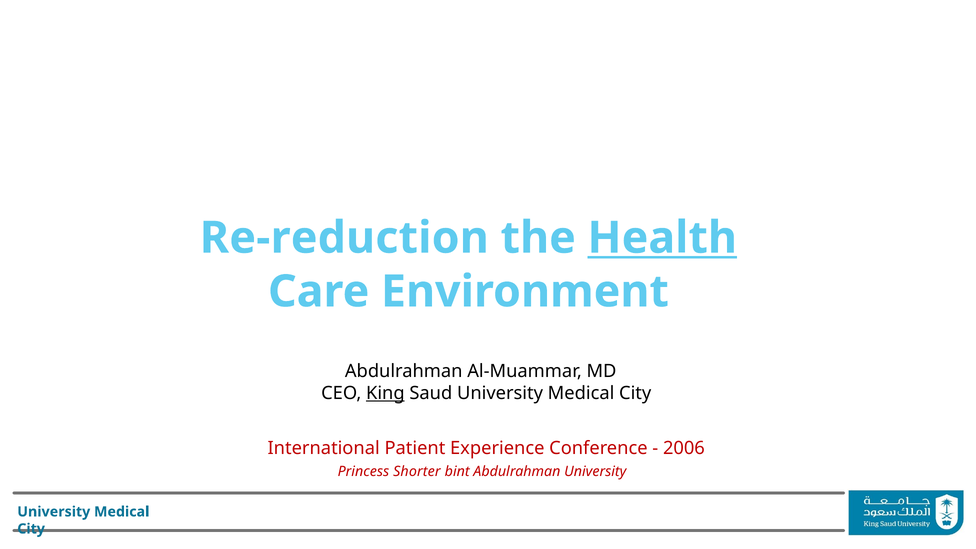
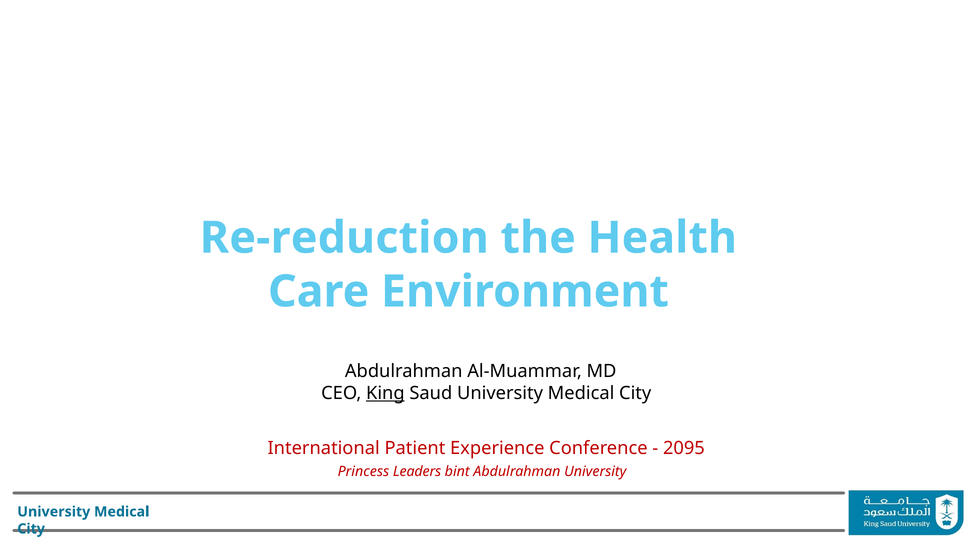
Health underline: present -> none
2006: 2006 -> 2095
Shorter: Shorter -> Leaders
